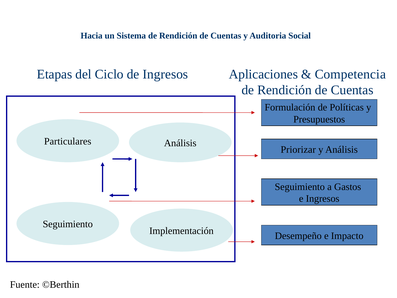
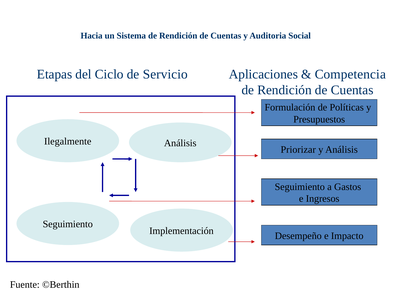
de Ingresos: Ingresos -> Servicio
Particulares: Particulares -> Ilegalmente
